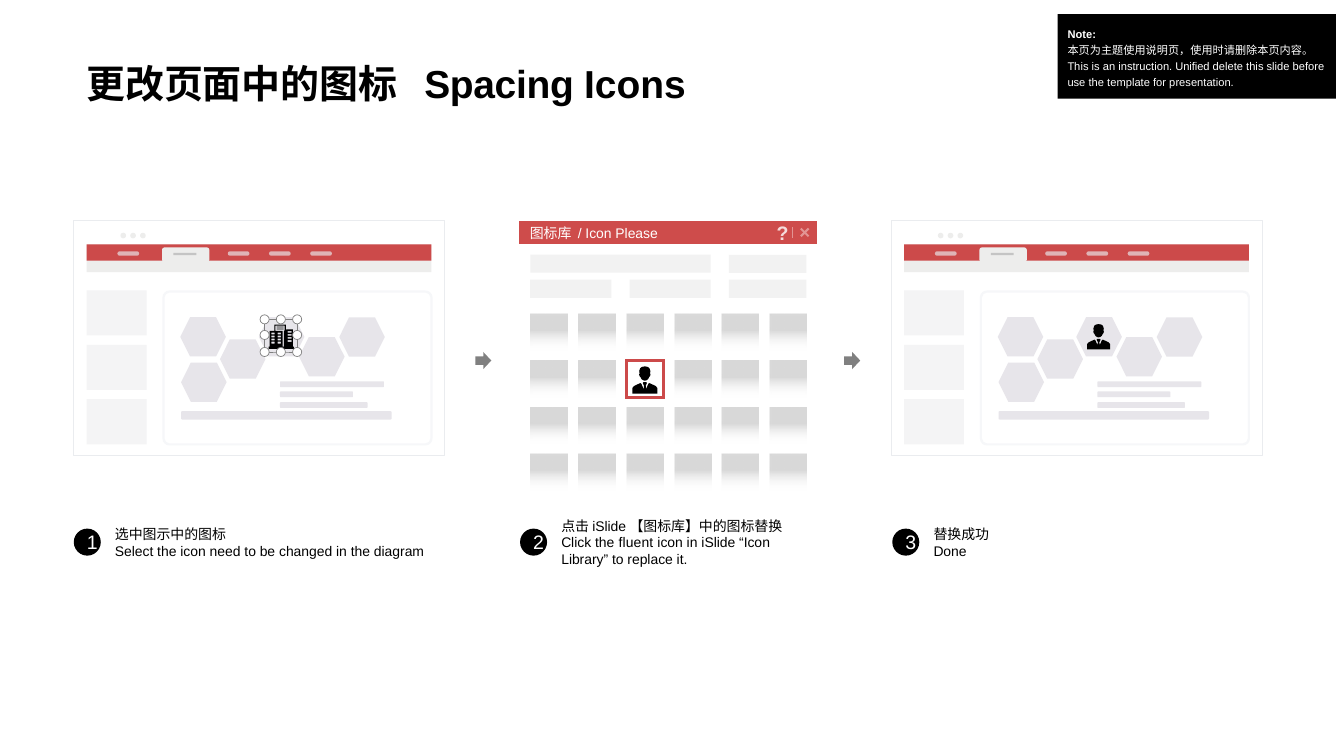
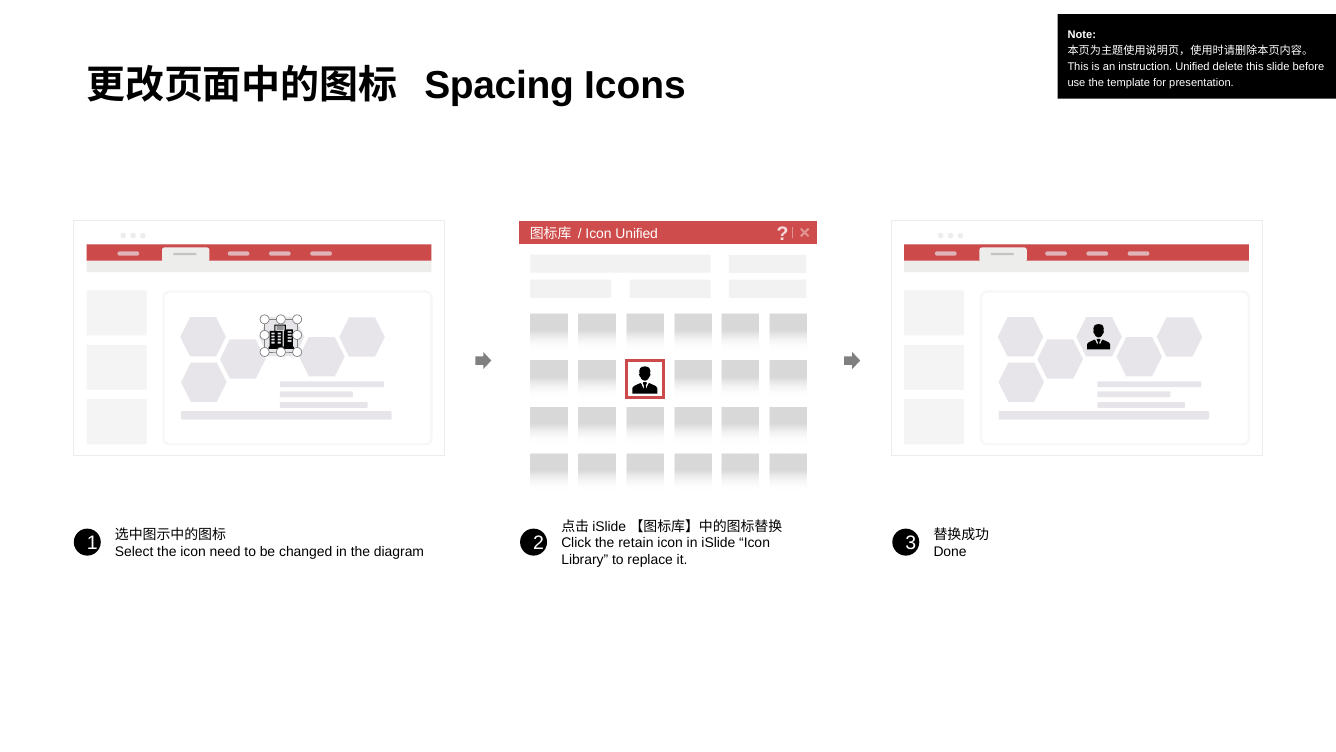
Icon Please: Please -> Unified
fluent: fluent -> retain
